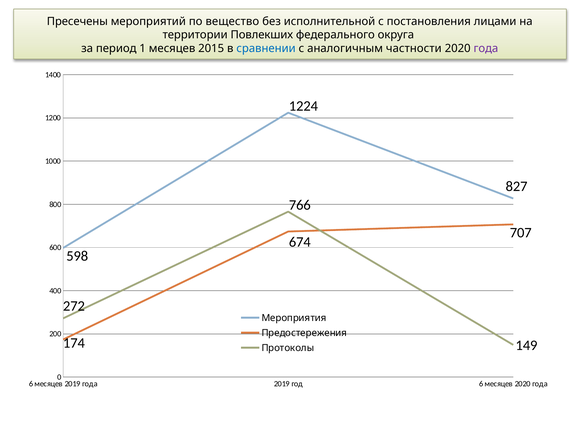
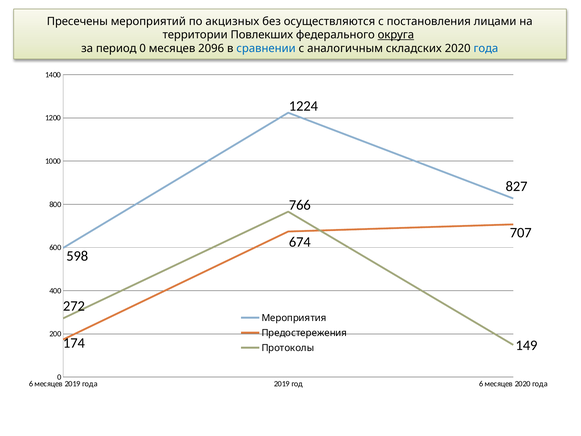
вещество: вещество -> акцизных
исполнительной: исполнительной -> осуществляются
округа underline: none -> present
период 1: 1 -> 0
2015: 2015 -> 2096
частности: частности -> складских
года at (486, 48) colour: purple -> blue
